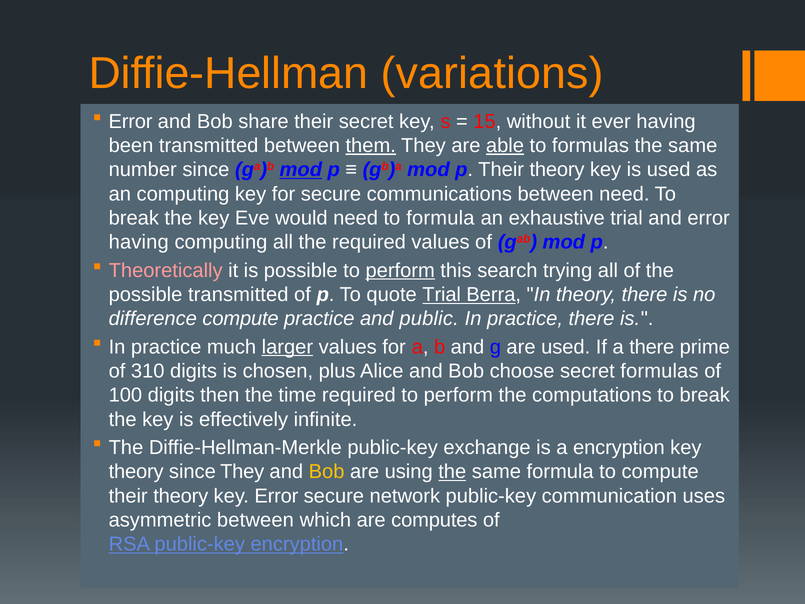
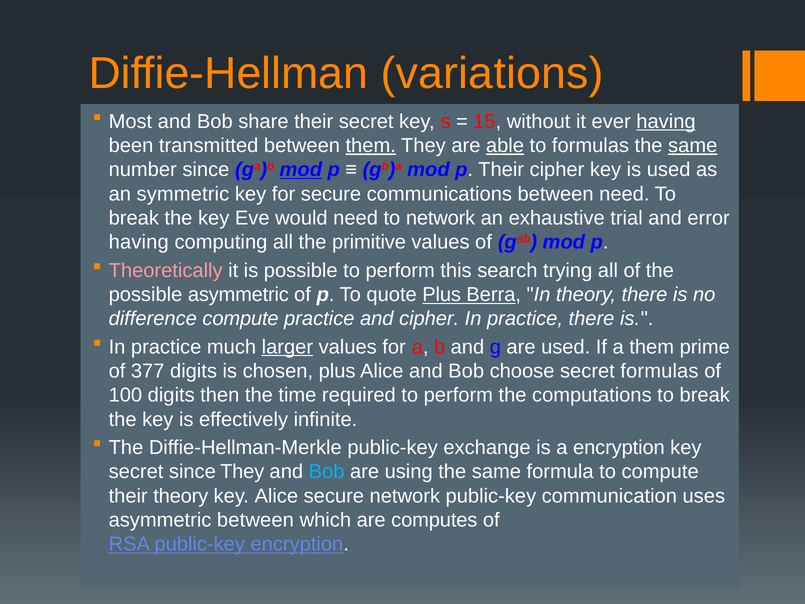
Error at (131, 121): Error -> Most
having at (666, 121) underline: none -> present
same at (693, 146) underline: none -> present
p Their theory: theory -> cipher
an computing: computing -> symmetric
to formula: formula -> network
the required: required -> primitive
perform at (400, 270) underline: present -> none
possible transmitted: transmitted -> asymmetric
quote Trial: Trial -> Plus
and public: public -> cipher
a there: there -> them
310: 310 -> 377
theory at (136, 472): theory -> secret
Bob at (327, 472) colour: yellow -> light blue
the at (452, 472) underline: present -> none
key Error: Error -> Alice
